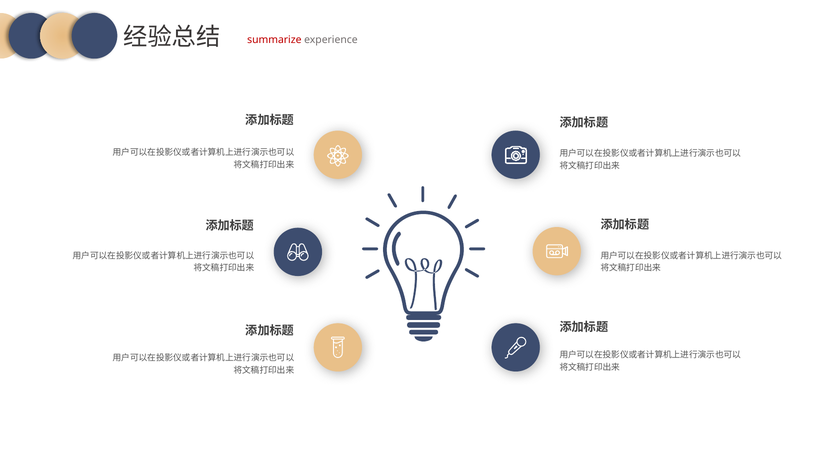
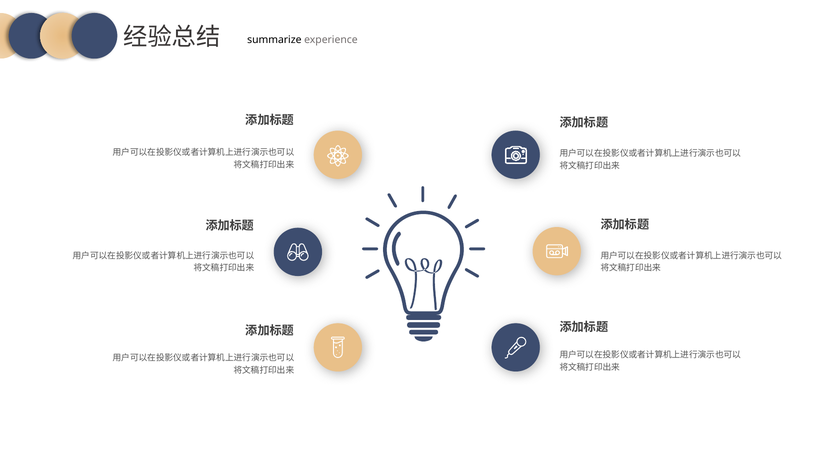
summarize colour: red -> black
